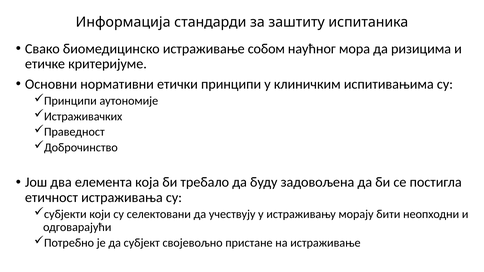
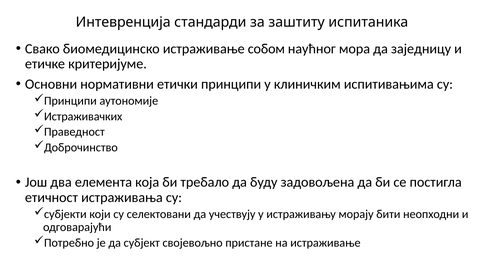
Информација: Информација -> Интевренција
ризицима: ризицима -> заједницу
